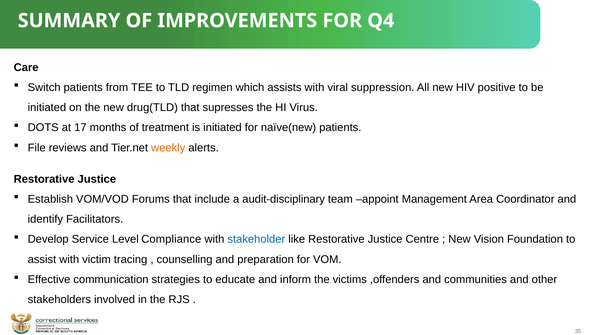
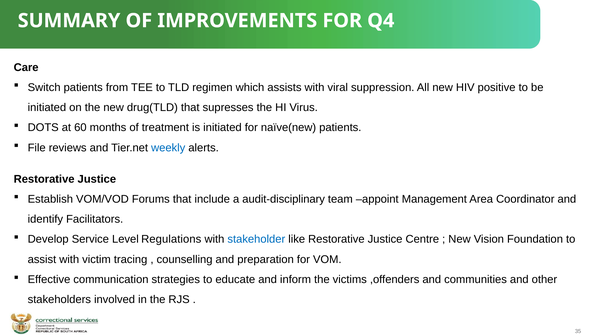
17: 17 -> 60
weekly colour: orange -> blue
Compliance: Compliance -> Regulations
